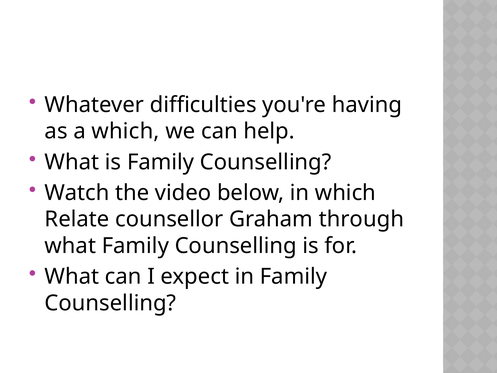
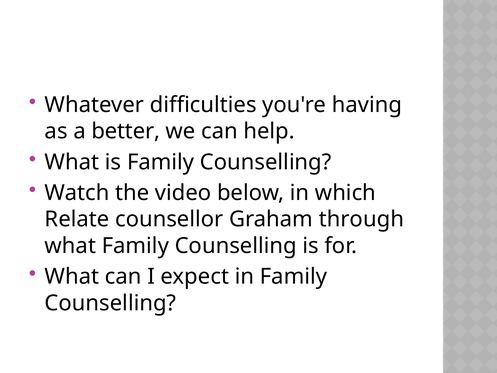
a which: which -> better
